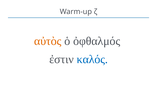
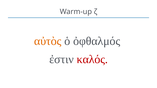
καλός colour: blue -> red
